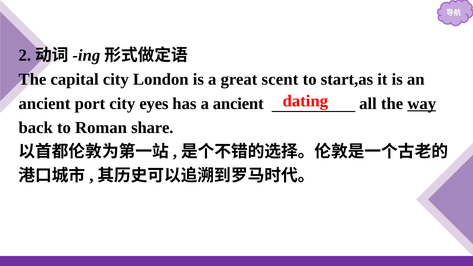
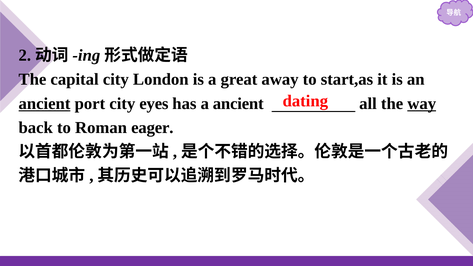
scent: scent -> away
ancient at (44, 103) underline: none -> present
share: share -> eager
